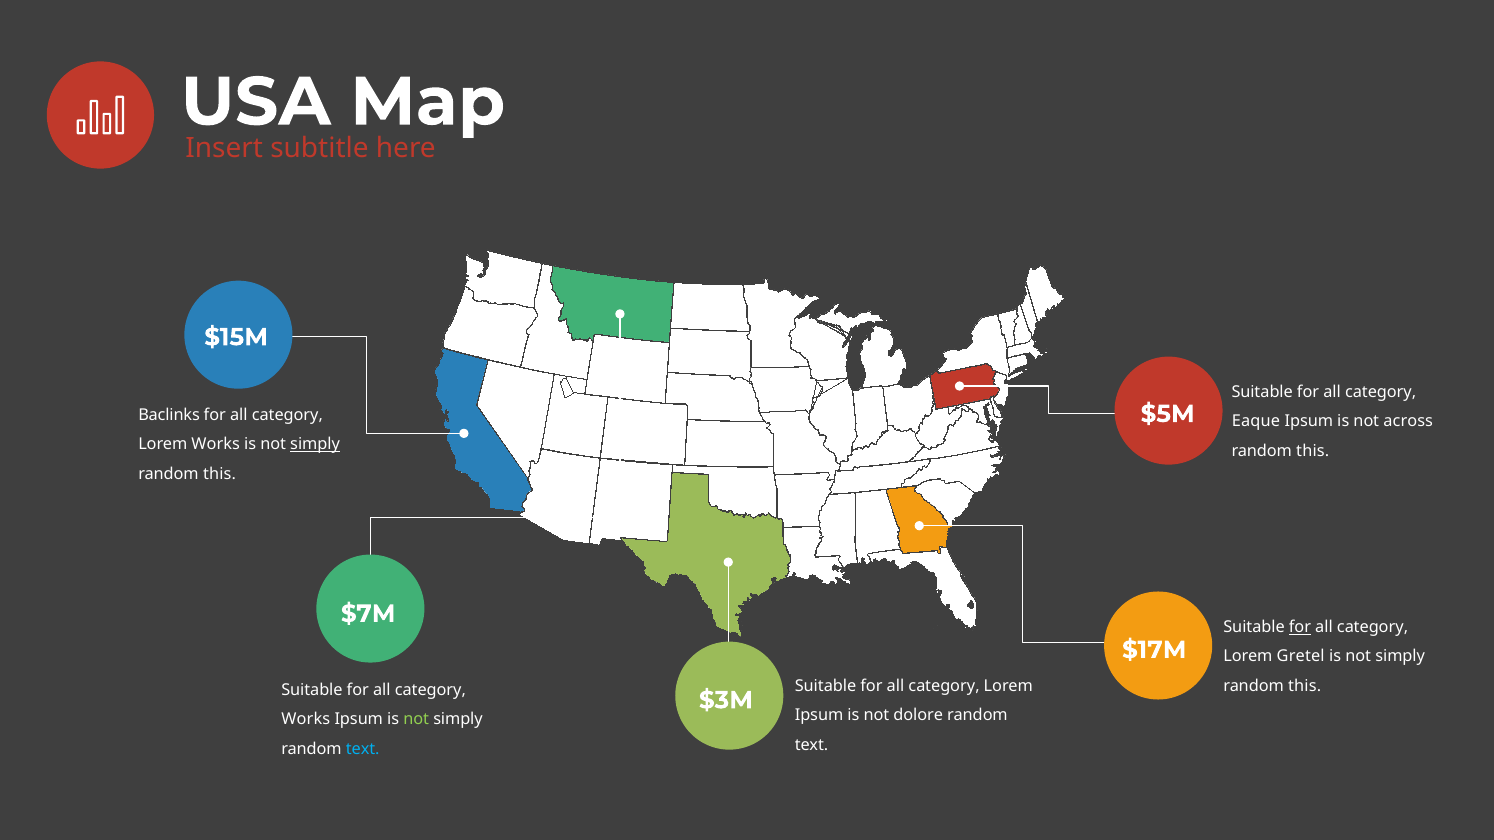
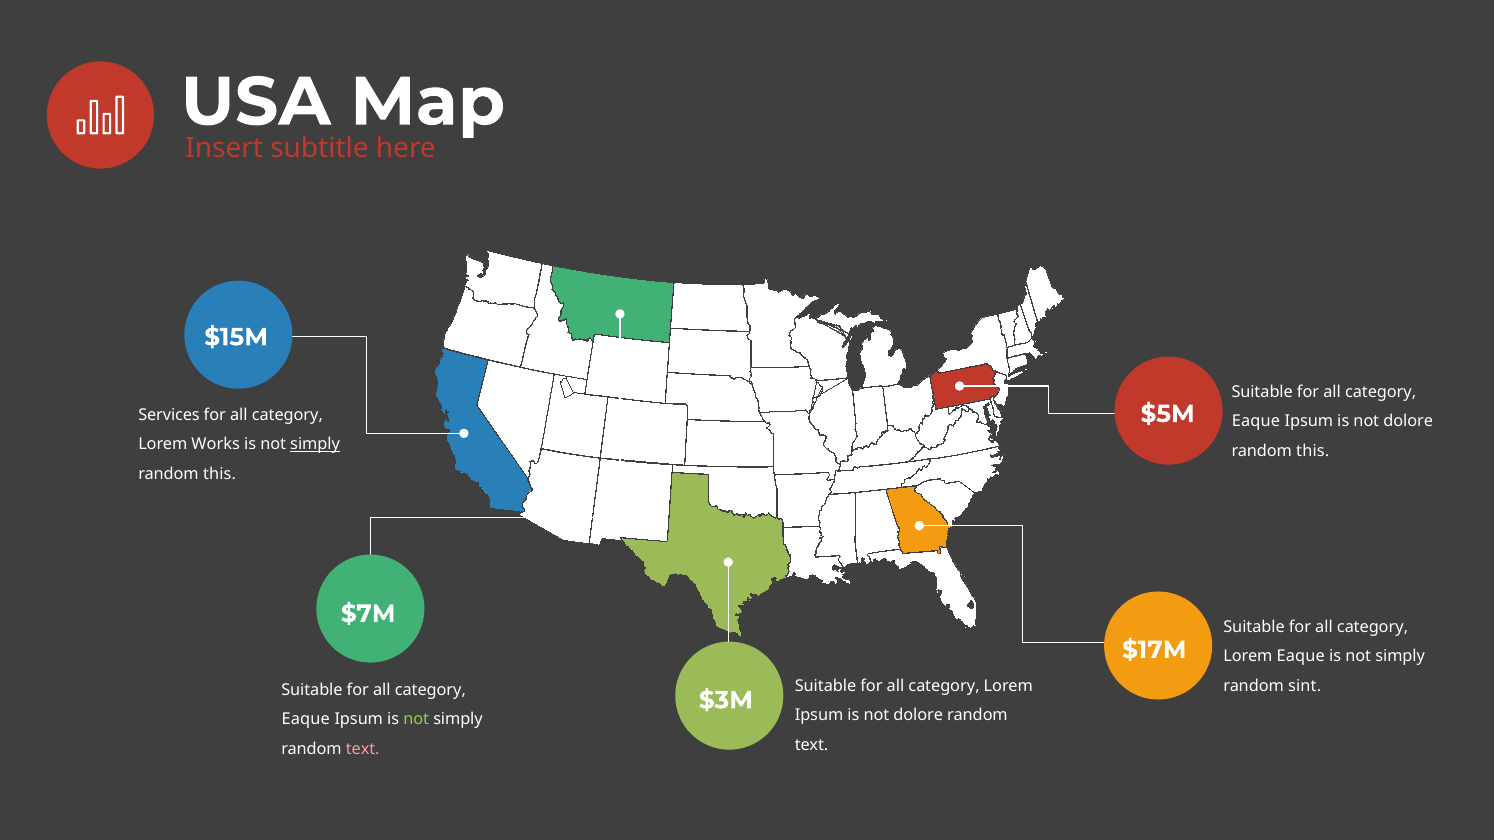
Baclinks: Baclinks -> Services
across at (1408, 422): across -> dolore
for at (1300, 627) underline: present -> none
Lorem Gretel: Gretel -> Eaque
this at (1305, 686): this -> sint
Works at (306, 720): Works -> Eaque
text at (363, 749) colour: light blue -> pink
